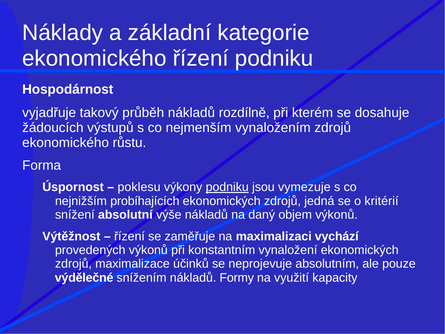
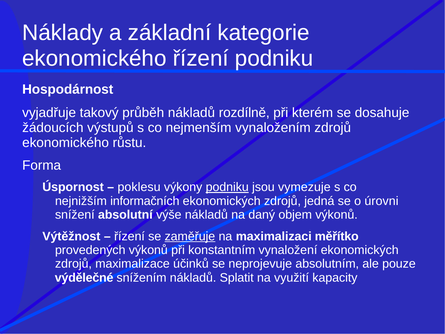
probíhajících: probíhajících -> informačních
kritérií: kritérií -> úrovni
zaměřuje underline: none -> present
vychází: vychází -> měřítko
Formy: Formy -> Splatit
